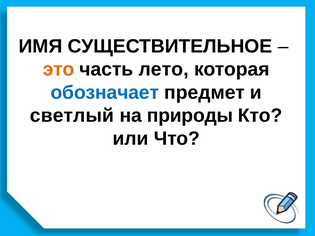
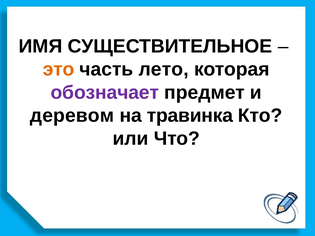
обозначает colour: blue -> purple
светлый: светлый -> деревом
природы: природы -> травинка
